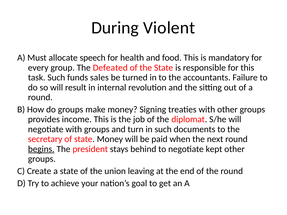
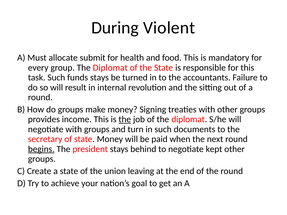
speech: speech -> submit
group The Defeated: Defeated -> Diplomat
funds sales: sales -> stays
the at (125, 119) underline: none -> present
